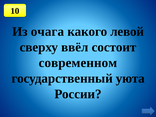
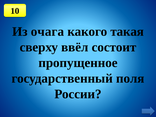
левой: левой -> такая
современном: современном -> пропущенное
уюта: уюта -> поля
